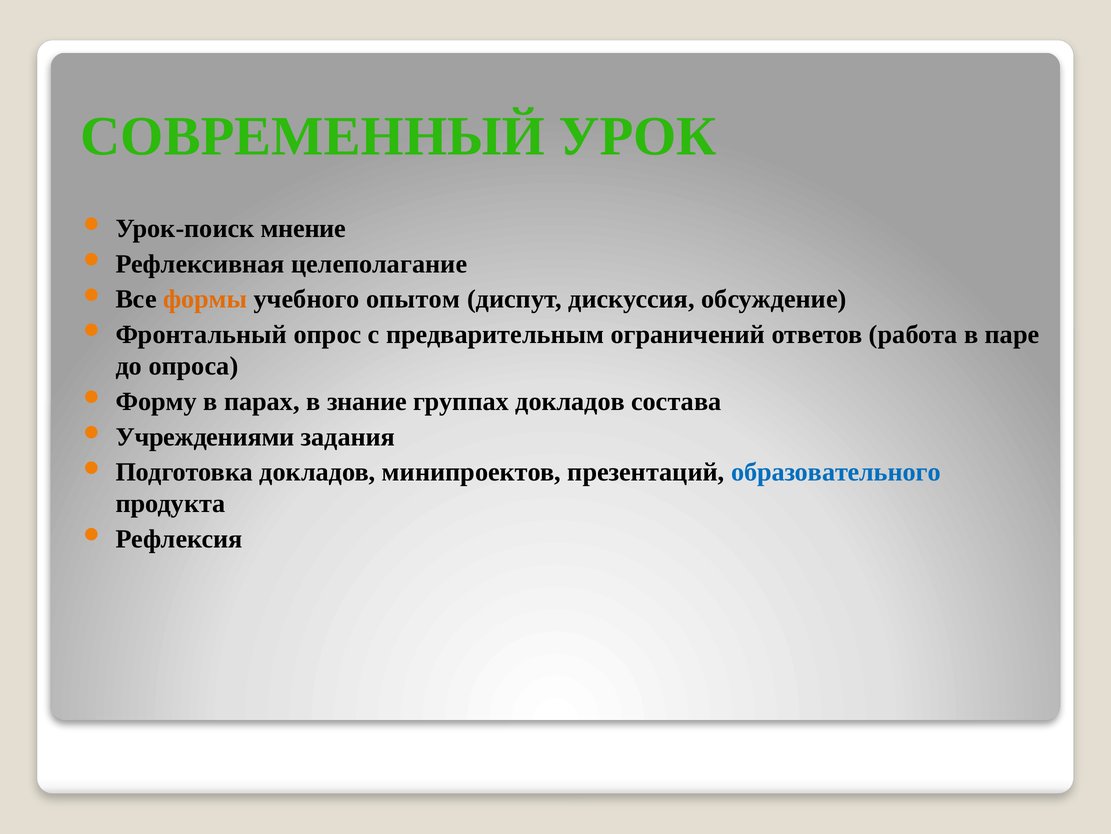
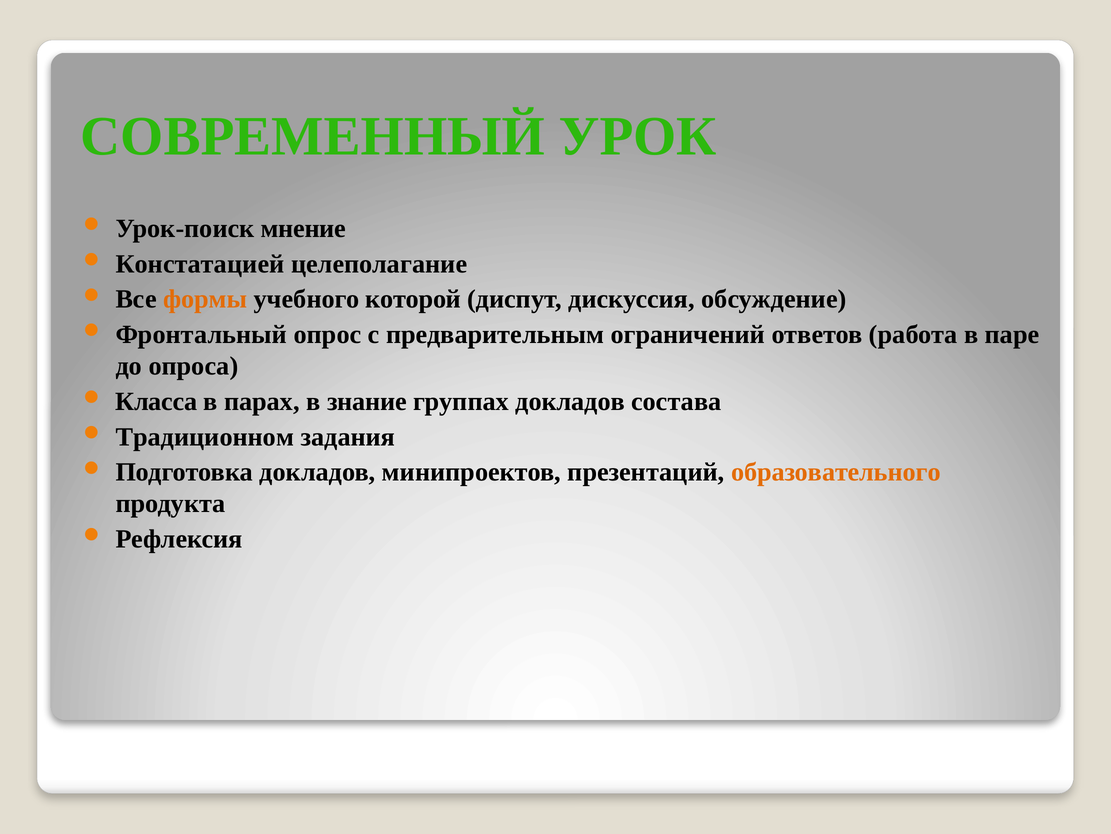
Рефлексивная: Рефлексивная -> Констатацией
опытом: опытом -> которой
Форму: Форму -> Класса
Учреждениями: Учреждениями -> Традиционном
образовательного colour: blue -> orange
